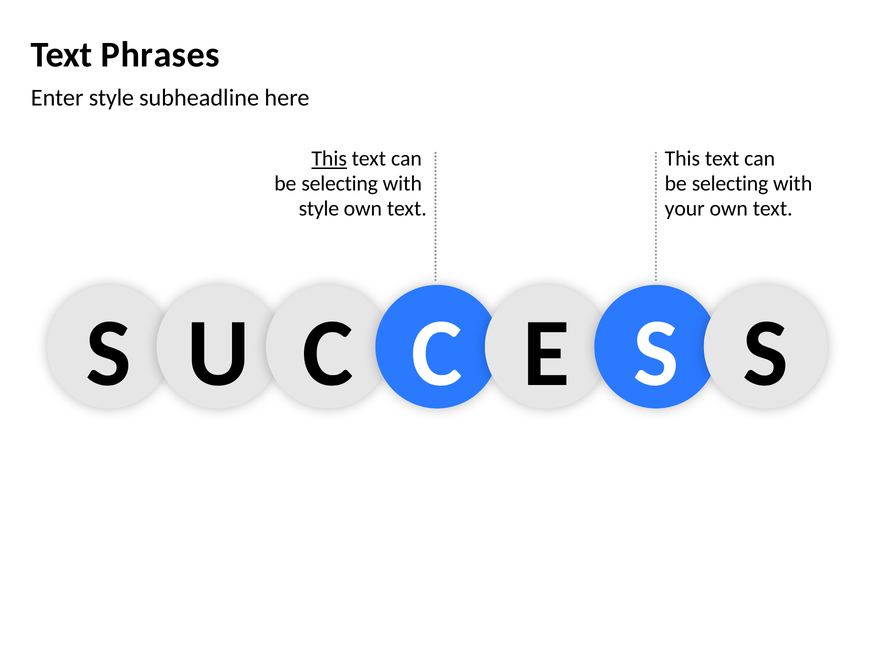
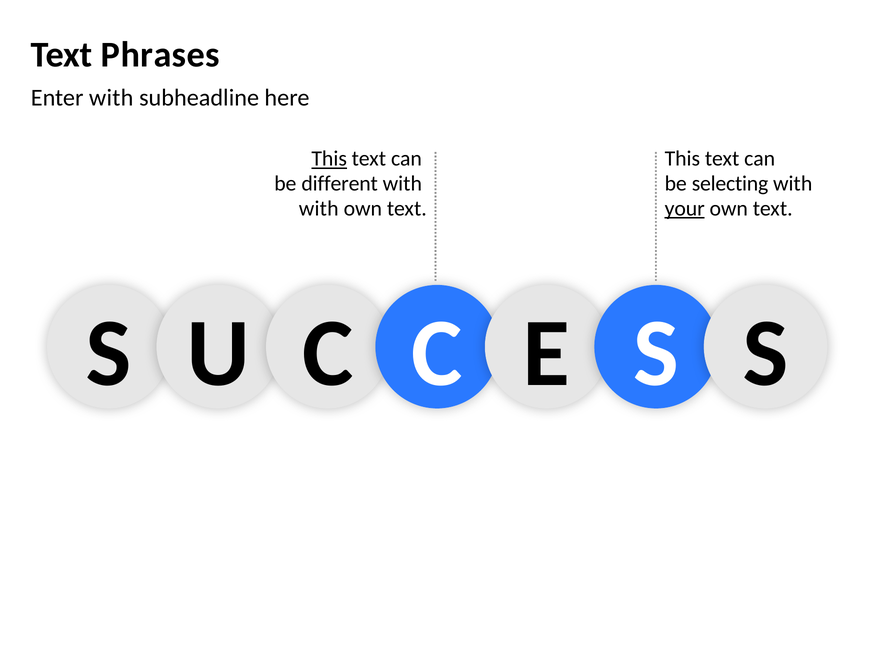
Enter style: style -> with
selecting at (340, 184): selecting -> different
style at (319, 209): style -> with
your underline: none -> present
